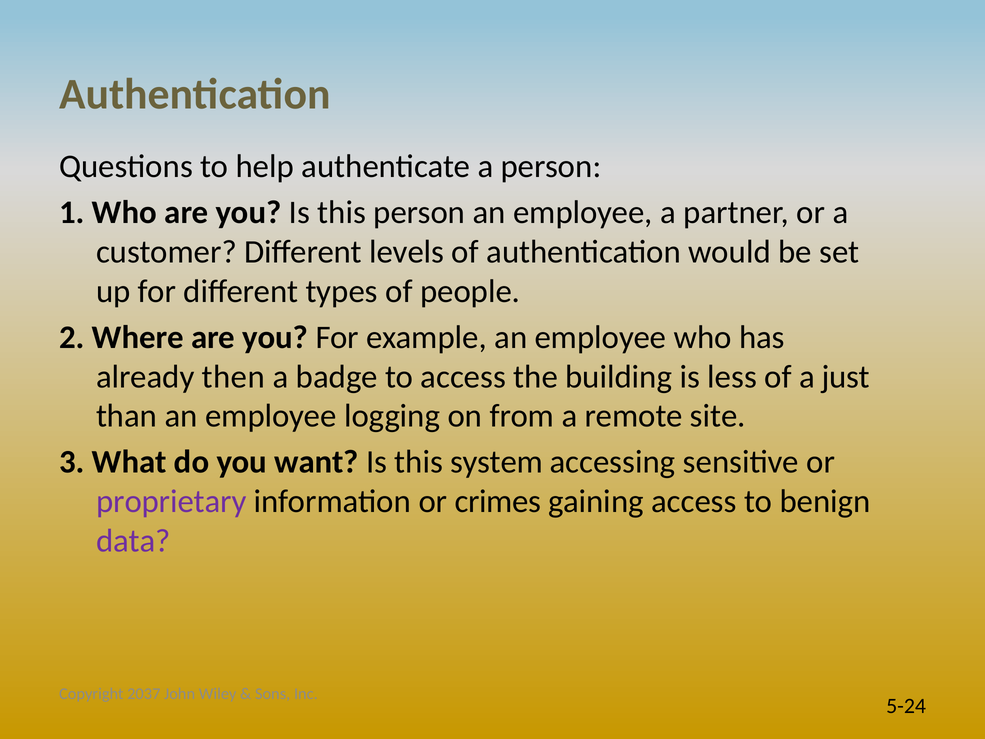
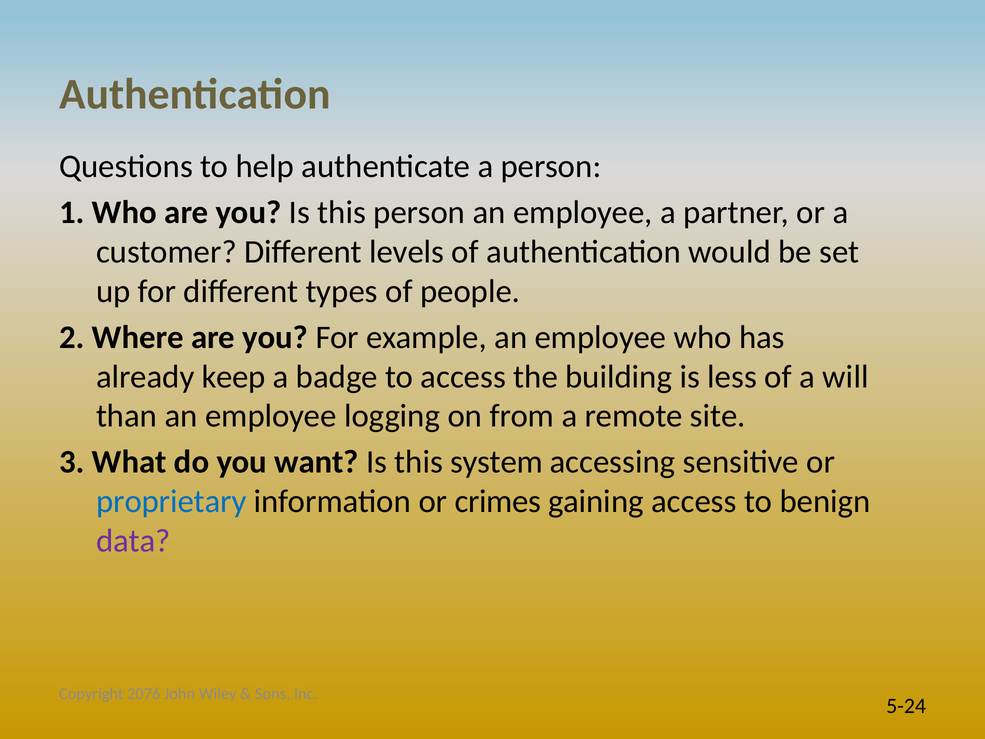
then: then -> keep
just: just -> will
proprietary colour: purple -> blue
2037: 2037 -> 2076
